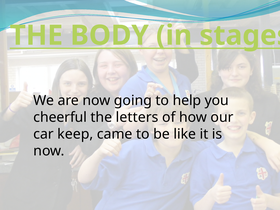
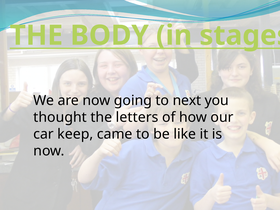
help: help -> next
cheerful: cheerful -> thought
